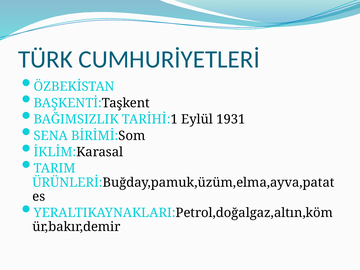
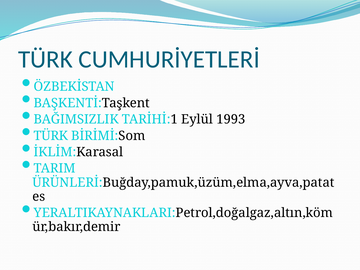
1931: 1931 -> 1993
SENA at (51, 136): SENA -> TÜRK
